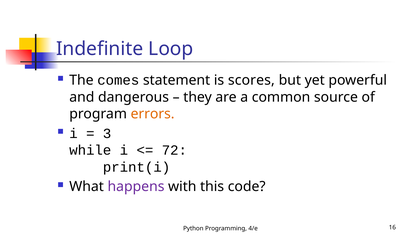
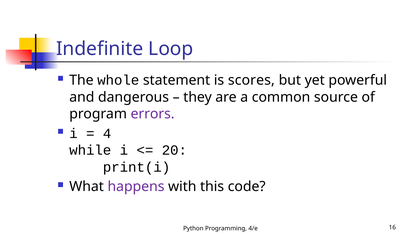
comes: comes -> whole
errors colour: orange -> purple
3: 3 -> 4
72: 72 -> 20
